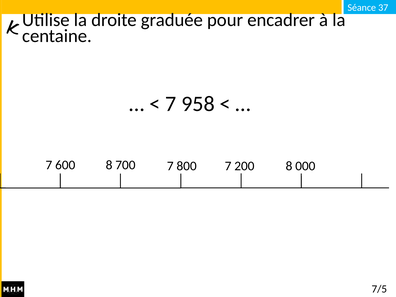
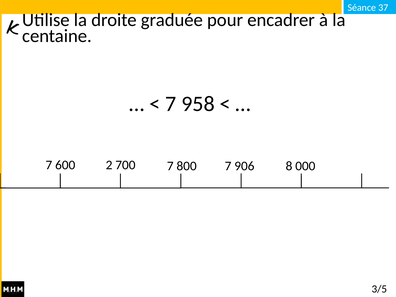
600 8: 8 -> 2
200: 200 -> 906
7/5: 7/5 -> 3/5
